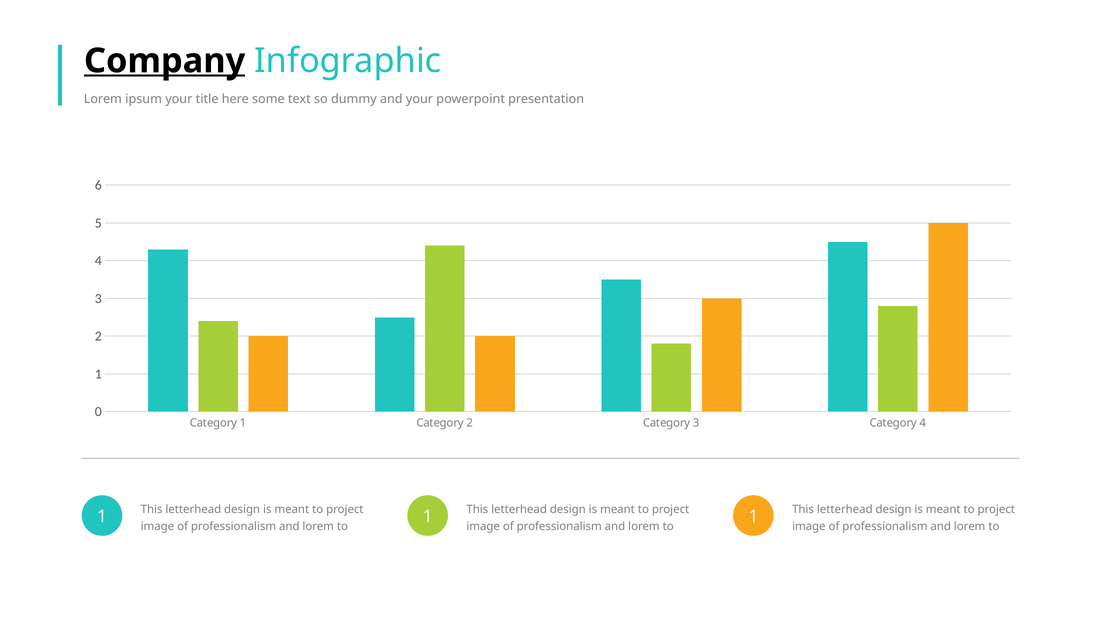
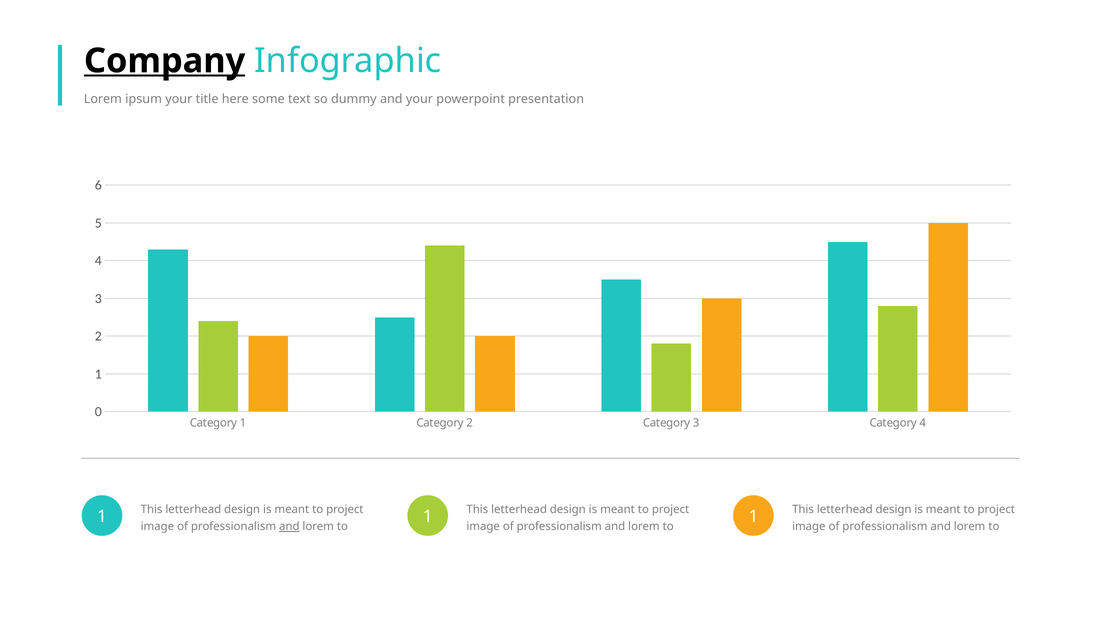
and at (289, 526) underline: none -> present
